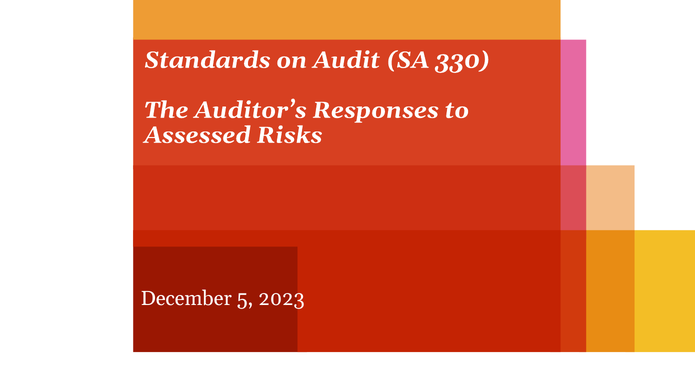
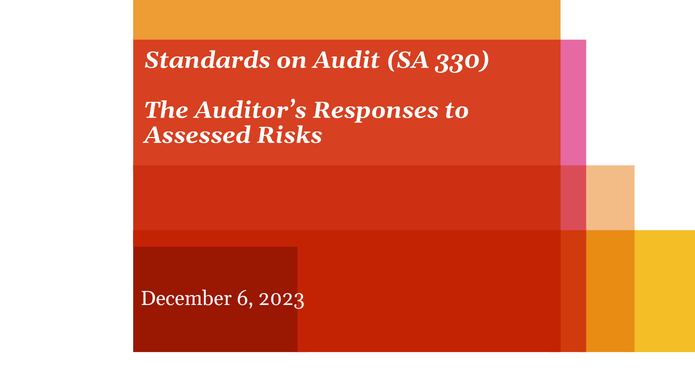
5: 5 -> 6
